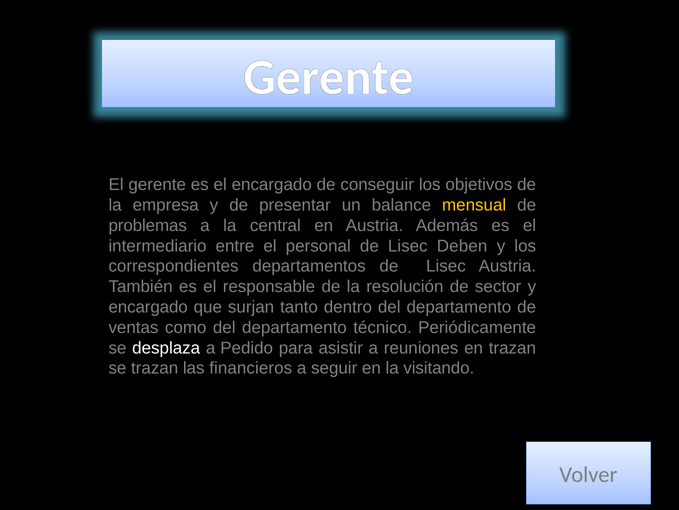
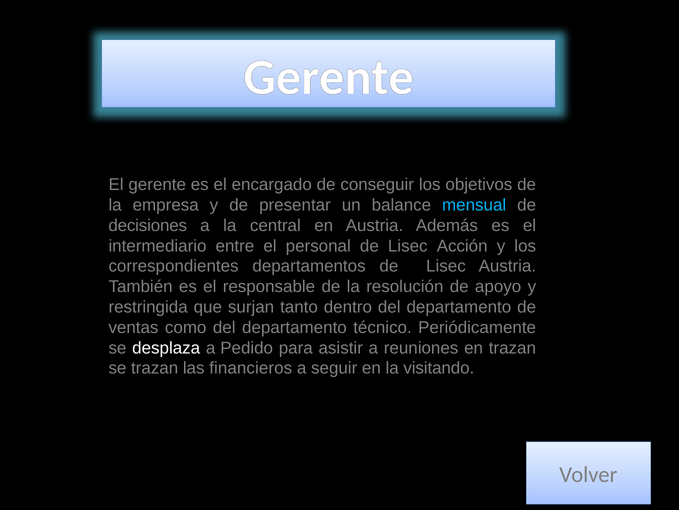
mensual colour: yellow -> light blue
problemas: problemas -> decisiones
Deben: Deben -> Acción
sector: sector -> apoyo
encargado at (148, 307): encargado -> restringida
